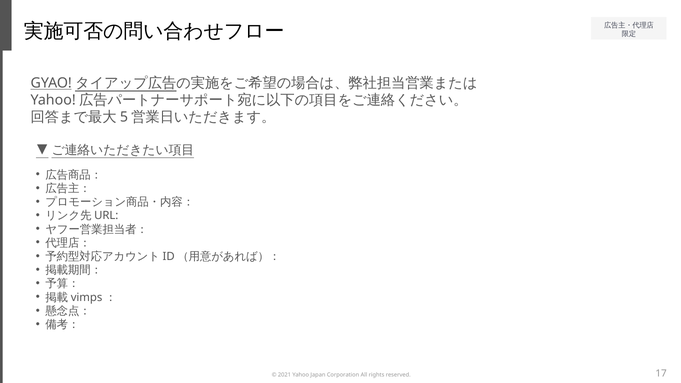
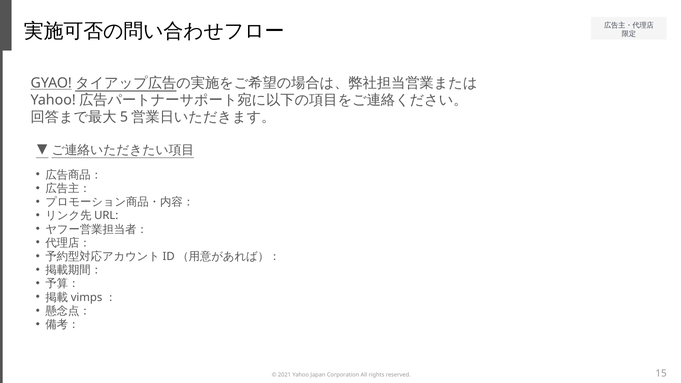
17: 17 -> 15
